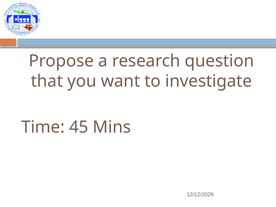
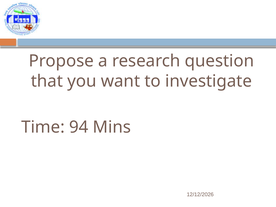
45: 45 -> 94
